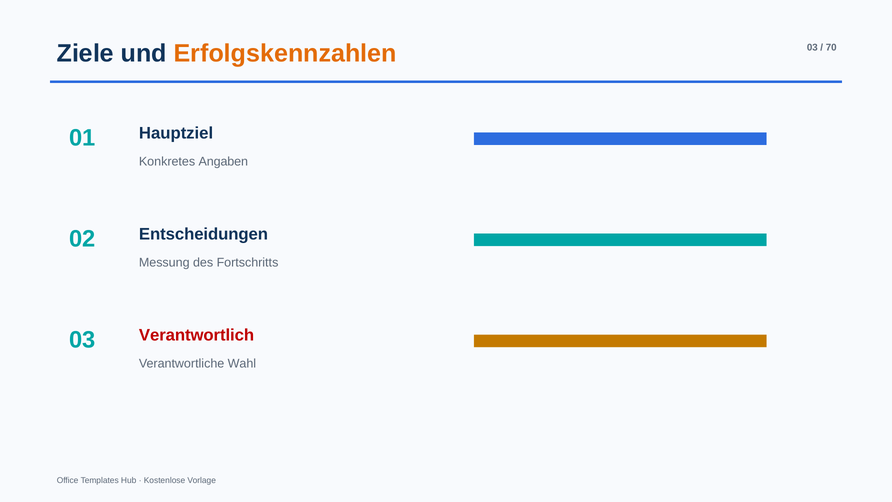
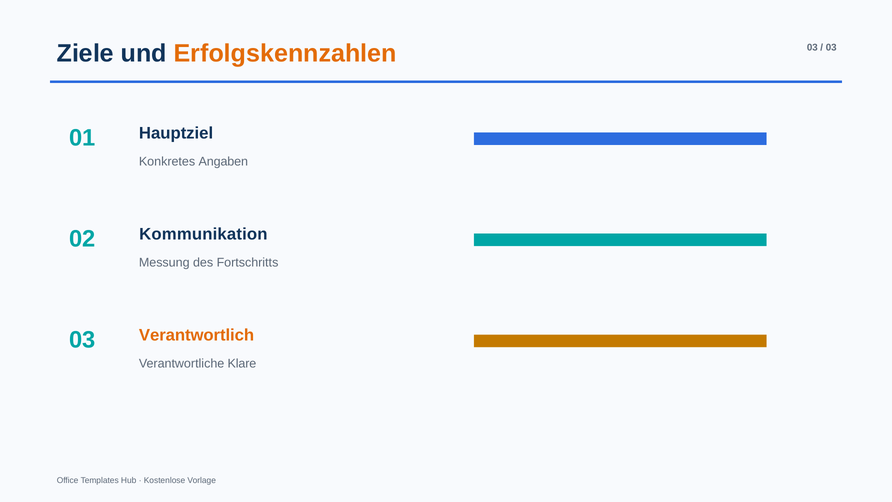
70 at (831, 47): 70 -> 03
Entscheidungen: Entscheidungen -> Kommunikation
Verantwortlich colour: red -> orange
Wahl: Wahl -> Klare
